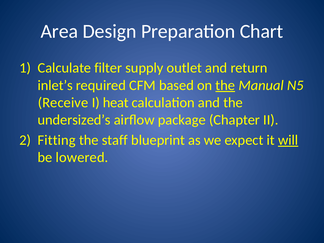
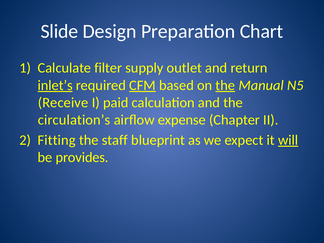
Area: Area -> Slide
inlet’s underline: none -> present
CFM underline: none -> present
heat: heat -> paid
undersized’s: undersized’s -> circulation’s
package: package -> expense
lowered: lowered -> provides
